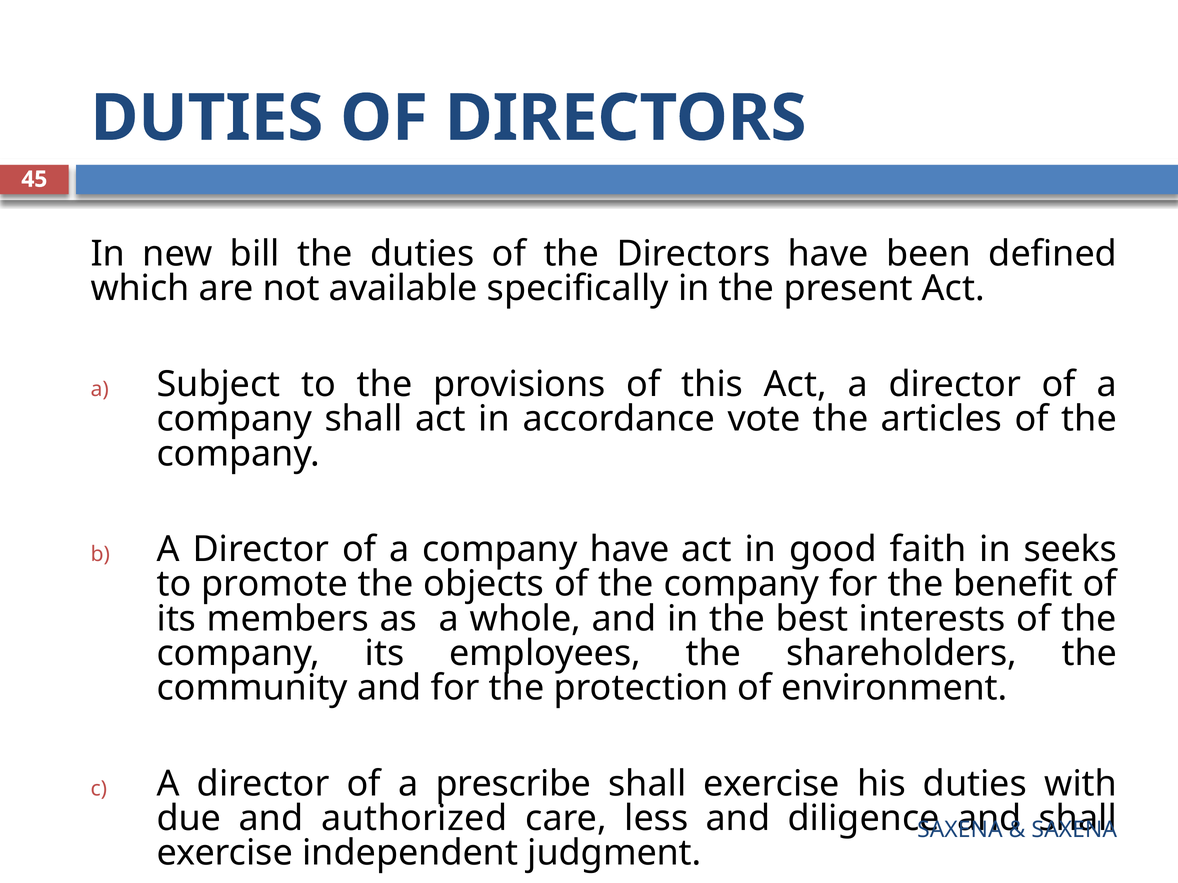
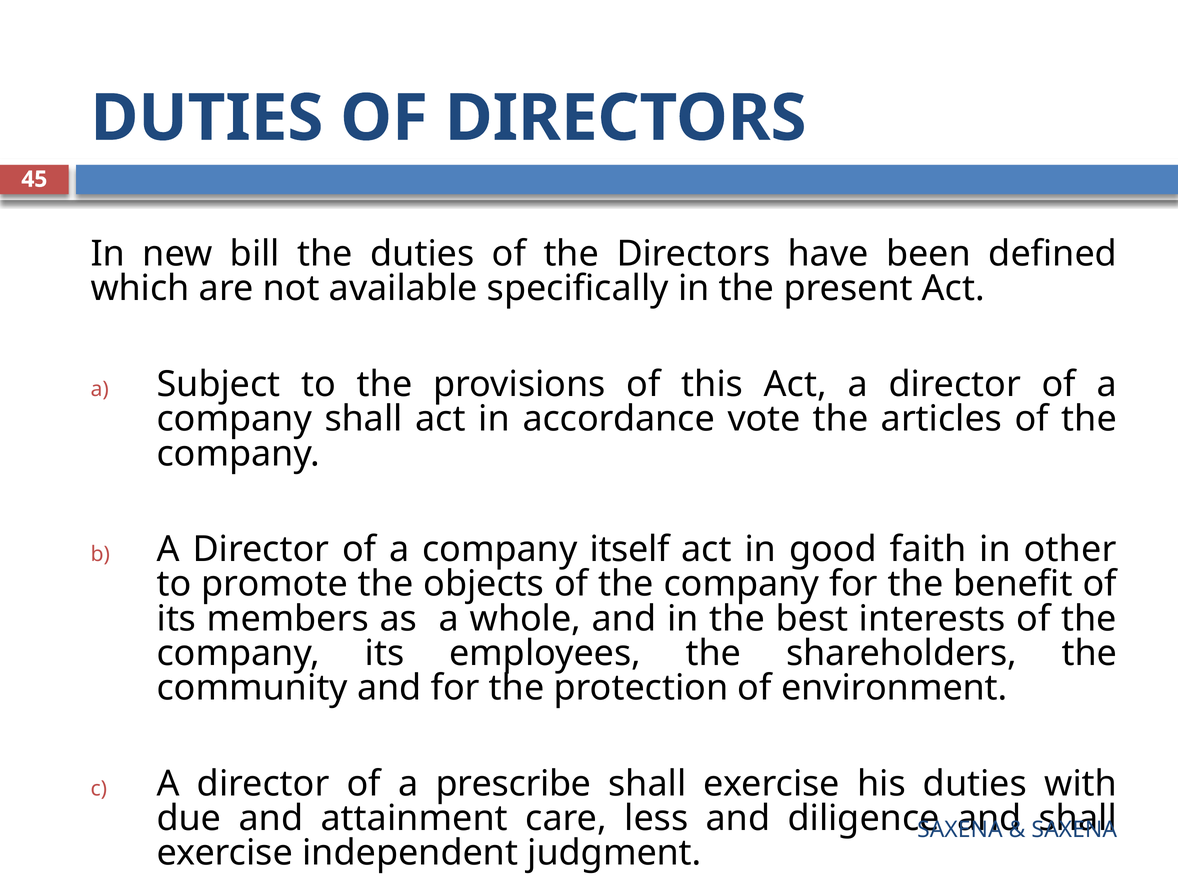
company have: have -> itself
seeks: seeks -> other
authorized: authorized -> attainment
